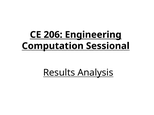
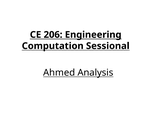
Results: Results -> Ahmed
